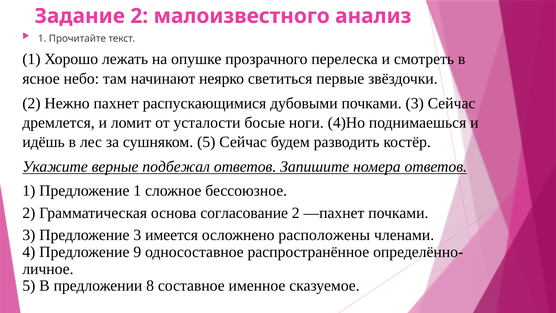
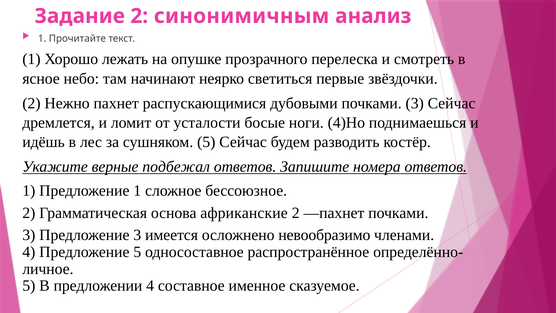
малоизвестного: малоизвестного -> синонимичным
согласование: согласование -> африканские
расположены: расположены -> невообразимо
Предложение 9: 9 -> 5
предложении 8: 8 -> 4
